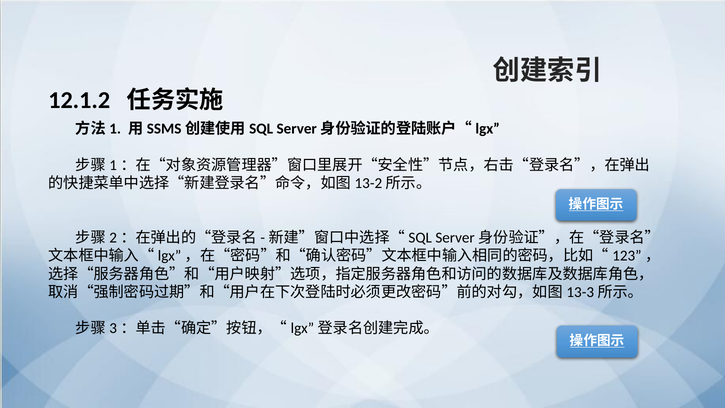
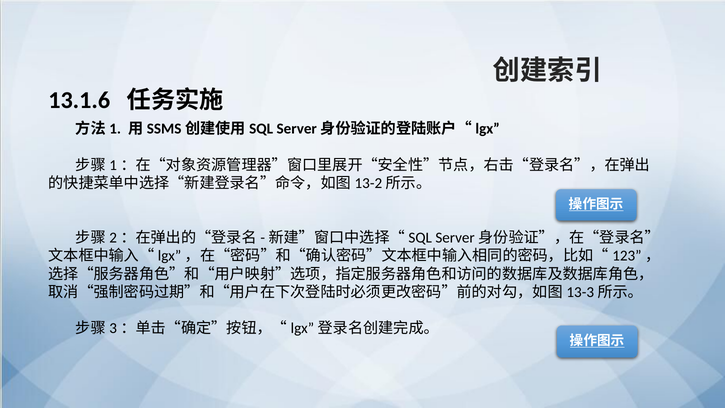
12.1.2: 12.1.2 -> 13.1.6
